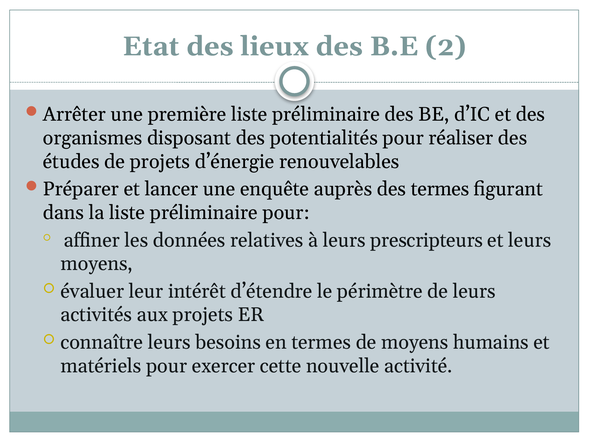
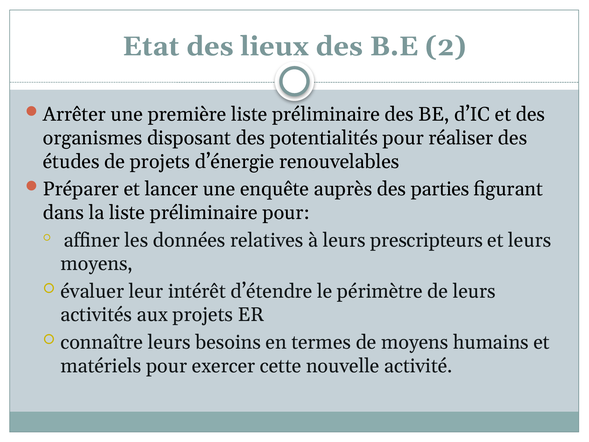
des termes: termes -> parties
